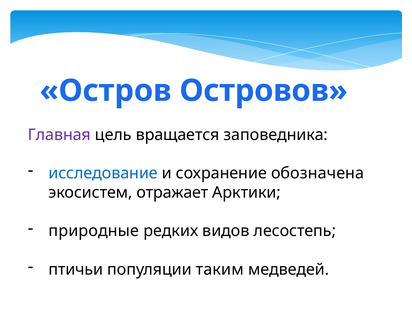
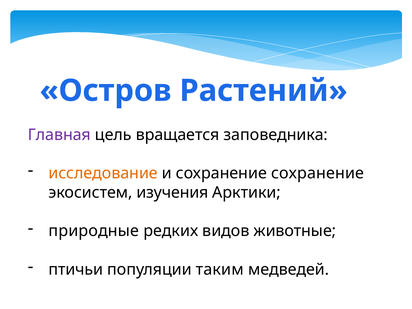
Островов: Островов -> Растений
исследование colour: blue -> orange
сохранение обозначена: обозначена -> сохранение
отражает: отражает -> изучения
лесостепь: лесостепь -> животные
